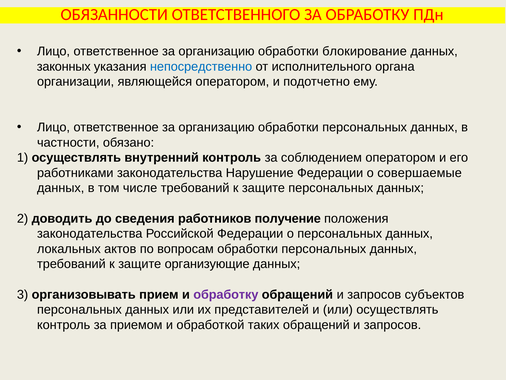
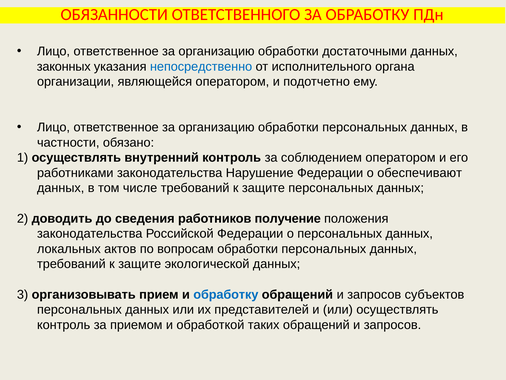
блокирование: блокирование -> достаточными
совершаемые: совершаемые -> обеспечивают
организующие: организующие -> экологической
обработку at (226, 294) colour: purple -> blue
